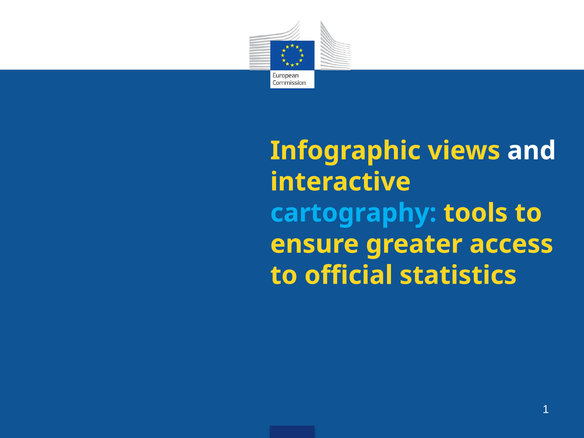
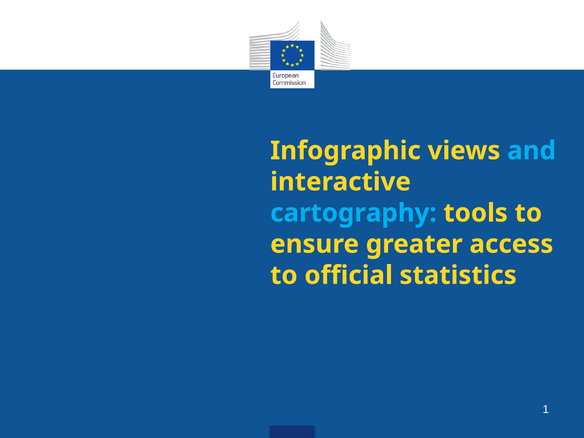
and colour: white -> light blue
